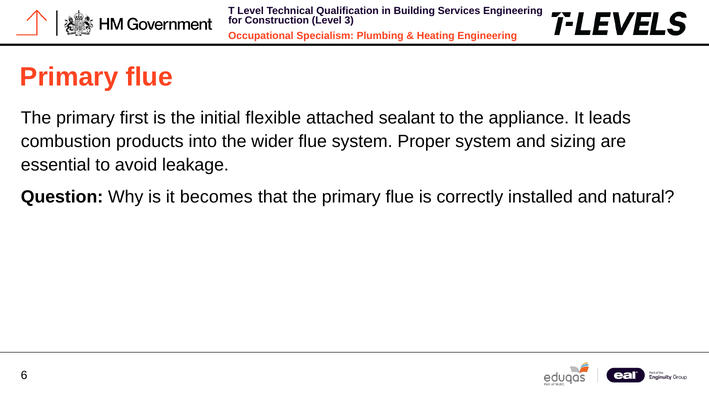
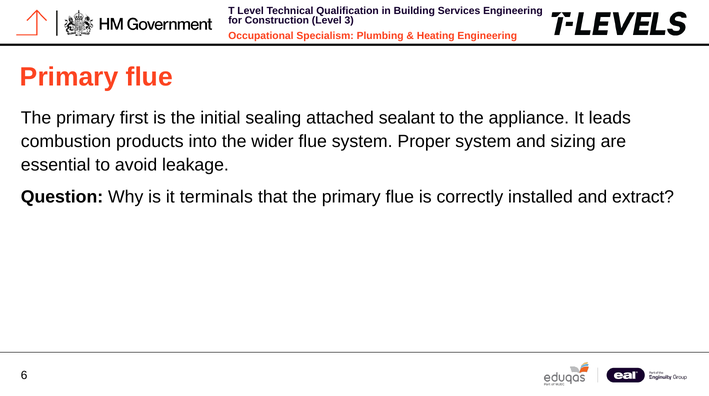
flexible: flexible -> sealing
becomes: becomes -> terminals
natural: natural -> extract
